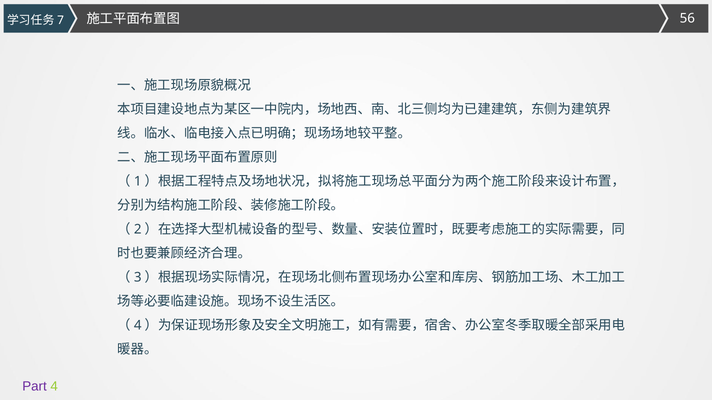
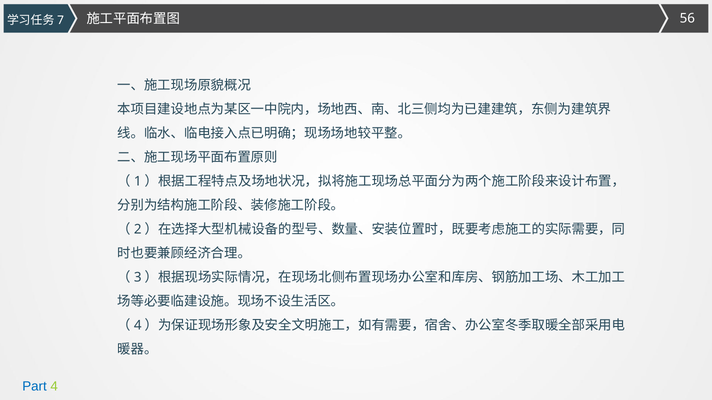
Part colour: purple -> blue
